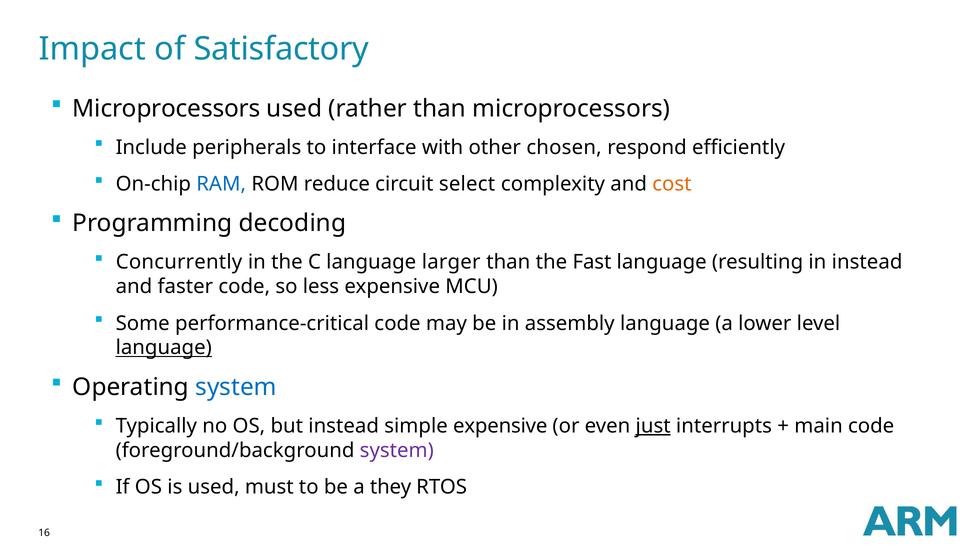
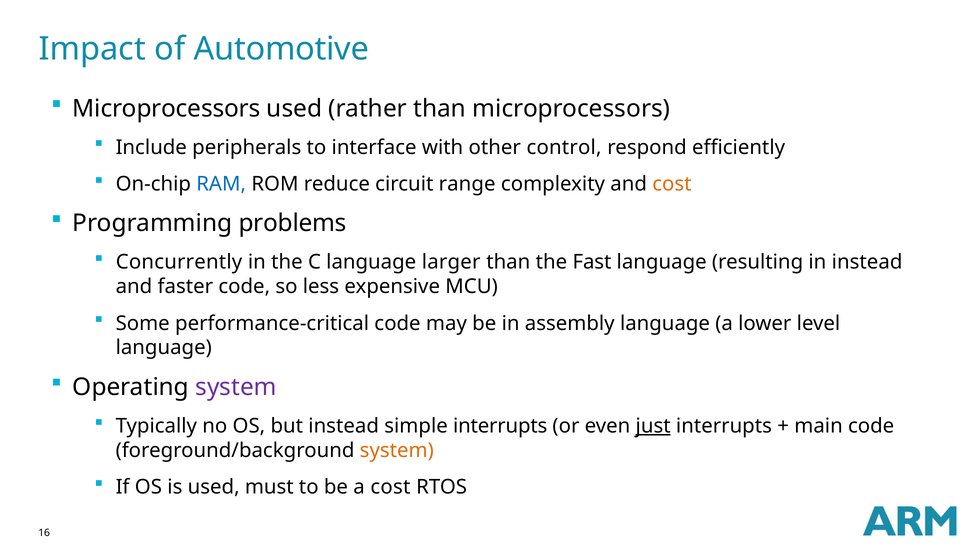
Satisfactory: Satisfactory -> Automotive
chosen: chosen -> control
select: select -> range
decoding: decoding -> problems
language at (164, 348) underline: present -> none
system at (236, 387) colour: blue -> purple
simple expensive: expensive -> interrupts
system at (397, 451) colour: purple -> orange
a they: they -> cost
